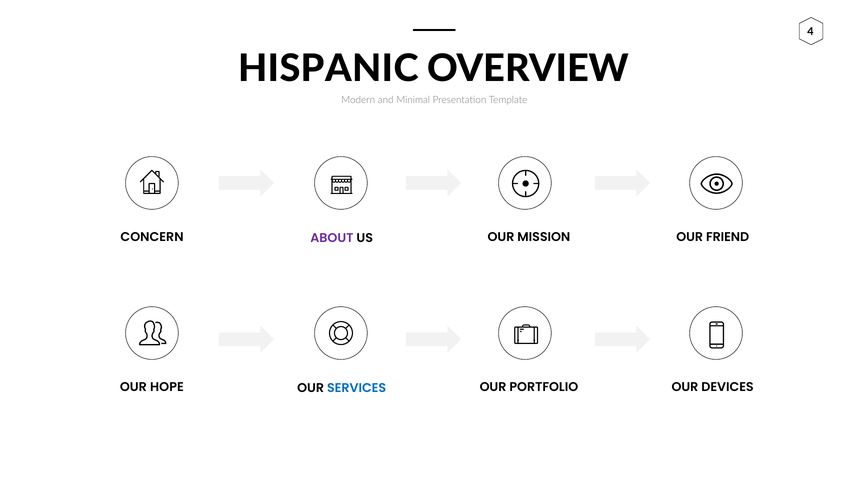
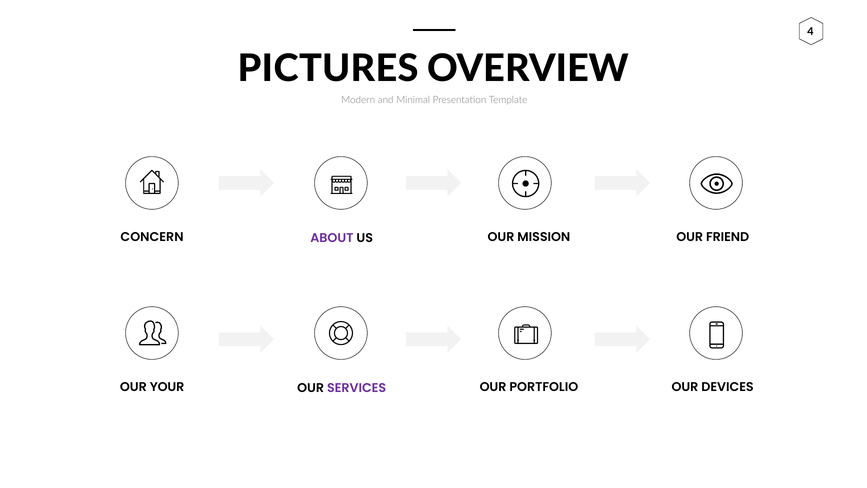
HISPANIC: HISPANIC -> PICTURES
HOPE: HOPE -> YOUR
SERVICES colour: blue -> purple
